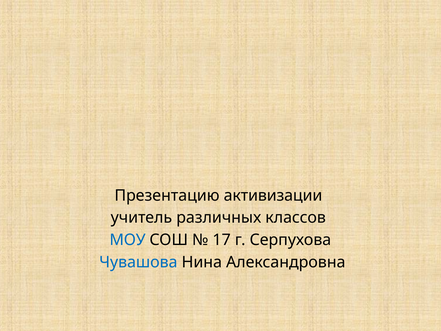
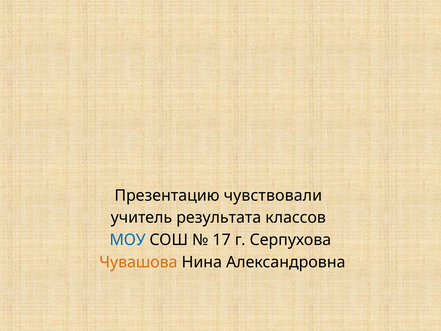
активизации: активизации -> чувствовали
различных: различных -> результата
Чувашова colour: blue -> orange
